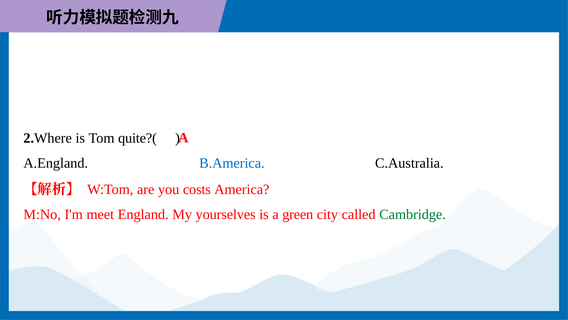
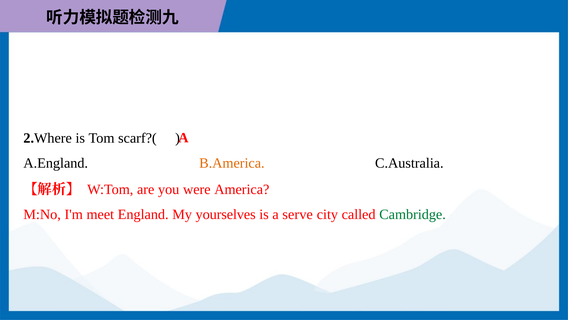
quite?(: quite?( -> scarf?(
B.America colour: blue -> orange
costs: costs -> were
green: green -> serve
